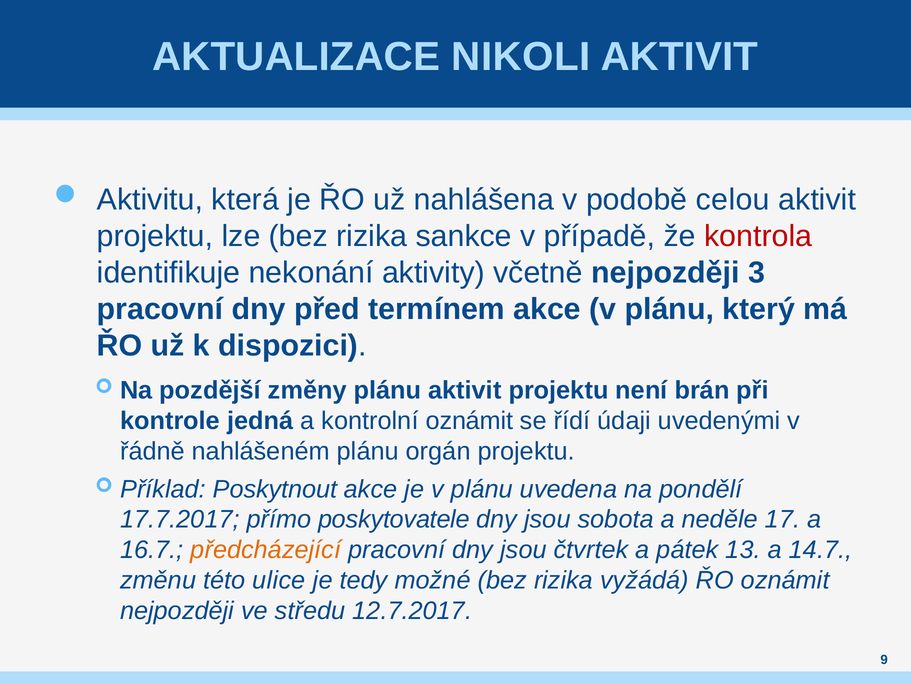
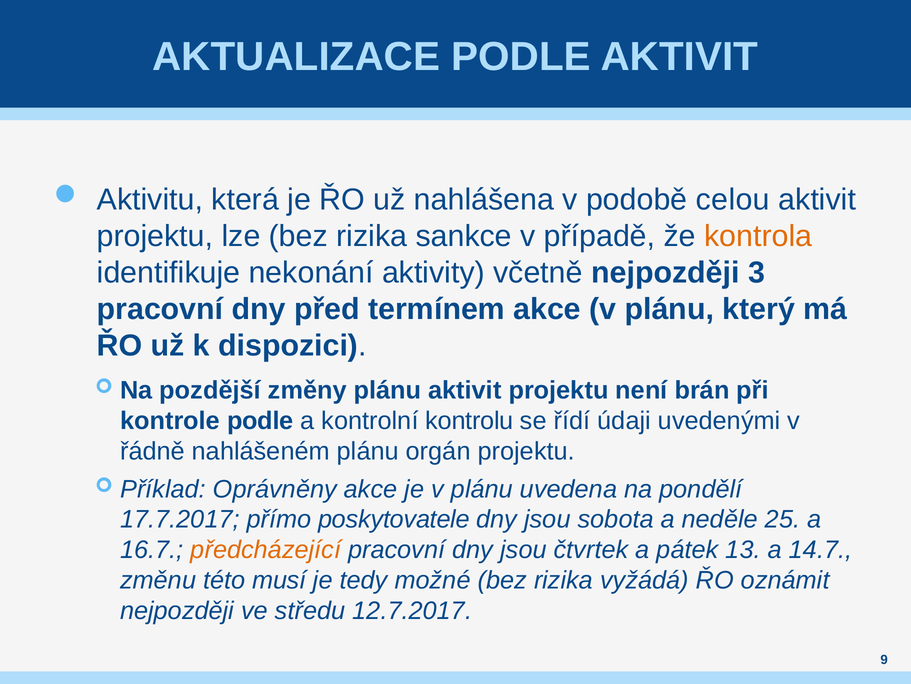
AKTUALIZACE NIKOLI: NIKOLI -> PODLE
kontrola colour: red -> orange
kontrole jedná: jedná -> podle
kontrolní oznámit: oznámit -> kontrolu
Poskytnout: Poskytnout -> Oprávněny
17: 17 -> 25
ulice: ulice -> musí
